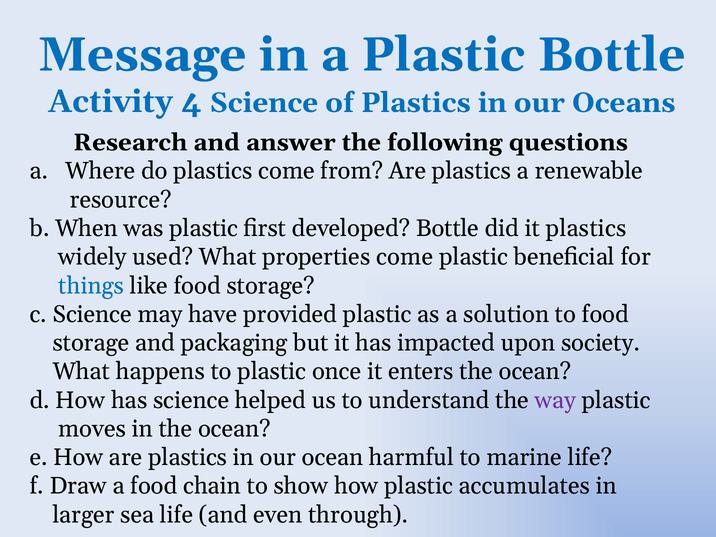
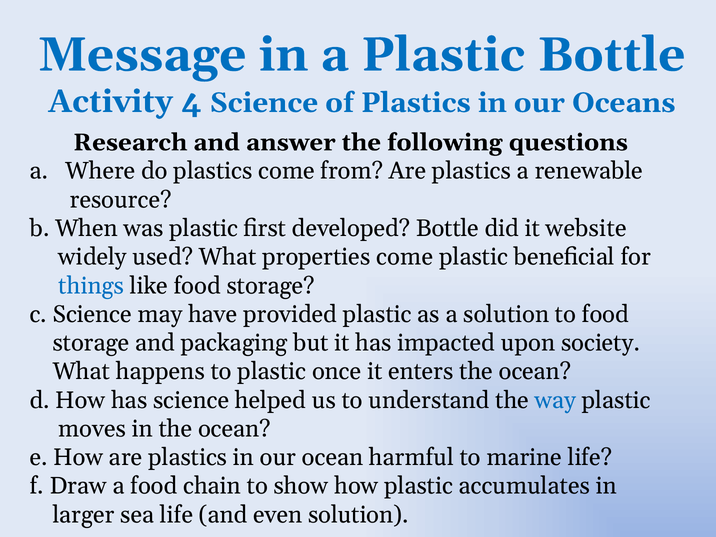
it plastics: plastics -> website
way colour: purple -> blue
even through: through -> solution
